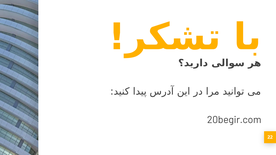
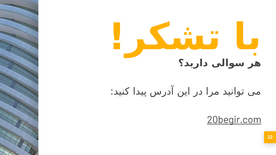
20begir.com underline: none -> present
